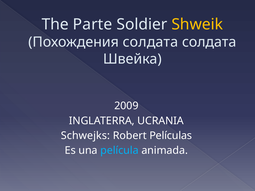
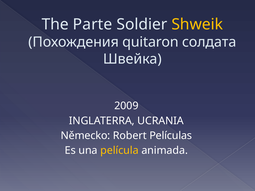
Похождения солдата: солдата -> quitaron
Schwejks: Schwejks -> Německo
película colour: light blue -> yellow
